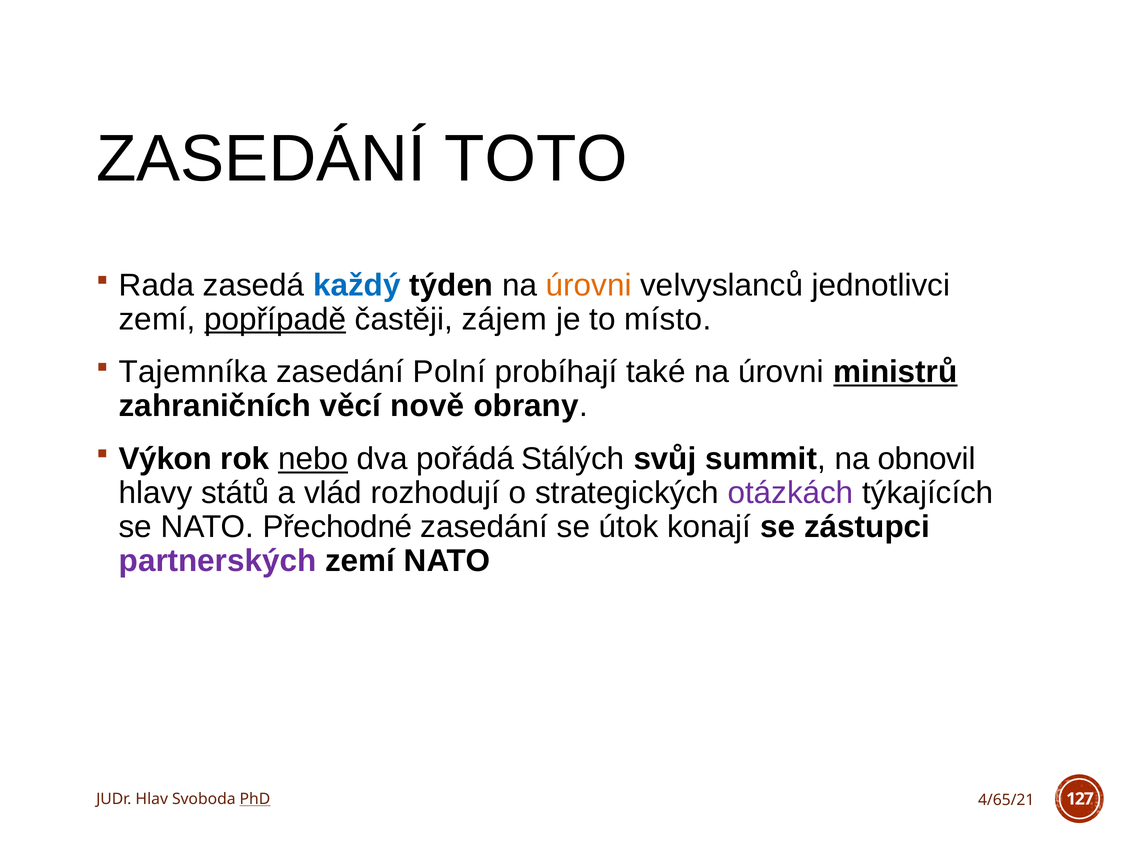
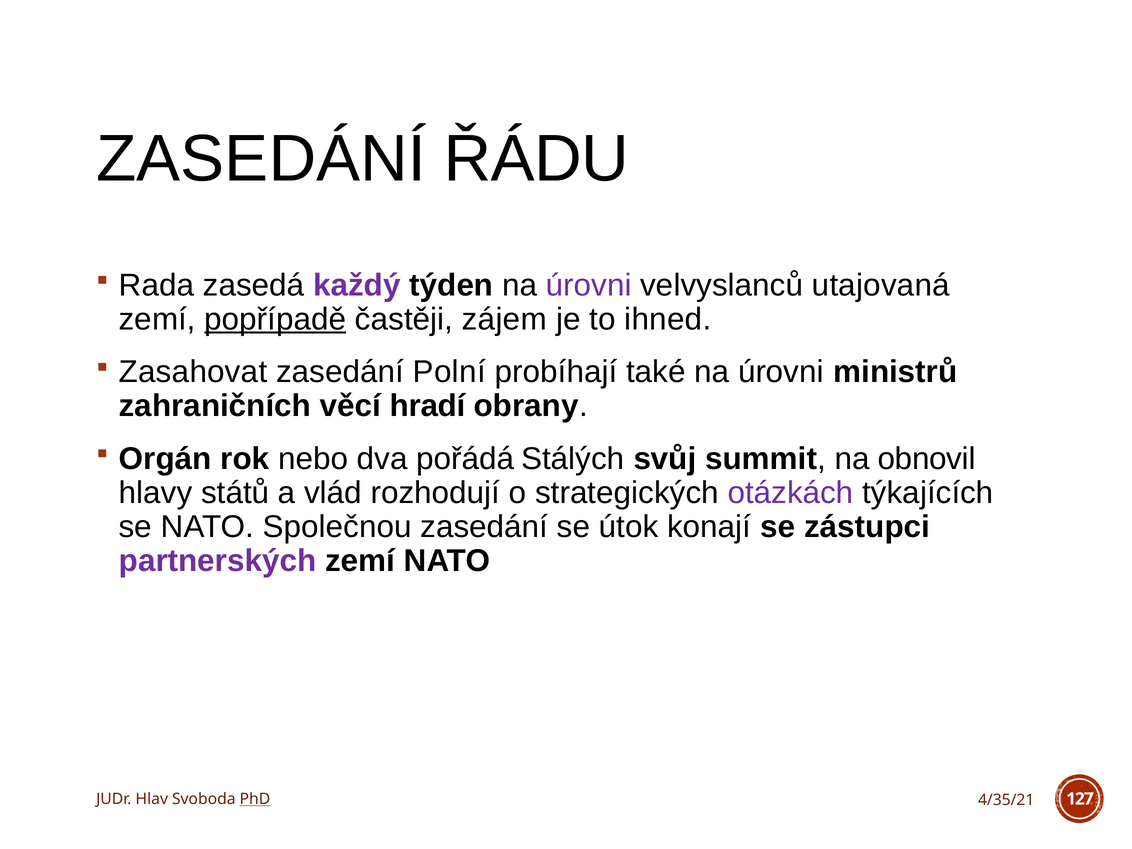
TOTO: TOTO -> ŘÁDU
každý colour: blue -> purple
úrovni at (589, 285) colour: orange -> purple
jednotlivci: jednotlivci -> utajovaná
místo: místo -> ihned
Tajemníka: Tajemníka -> Zasahovat
ministrů underline: present -> none
nově: nově -> hradí
Výkon: Výkon -> Orgán
nebo underline: present -> none
Přechodné: Přechodné -> Společnou
4/65/21: 4/65/21 -> 4/35/21
